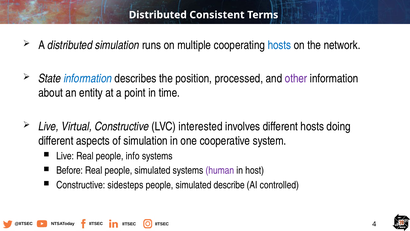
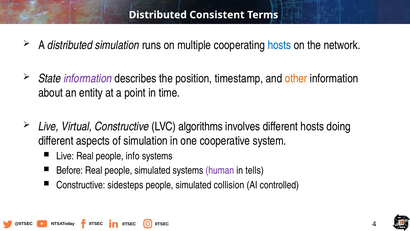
information at (88, 78) colour: blue -> purple
processed: processed -> timestamp
other colour: purple -> orange
interested: interested -> algorithms
host: host -> tells
describe: describe -> collision
